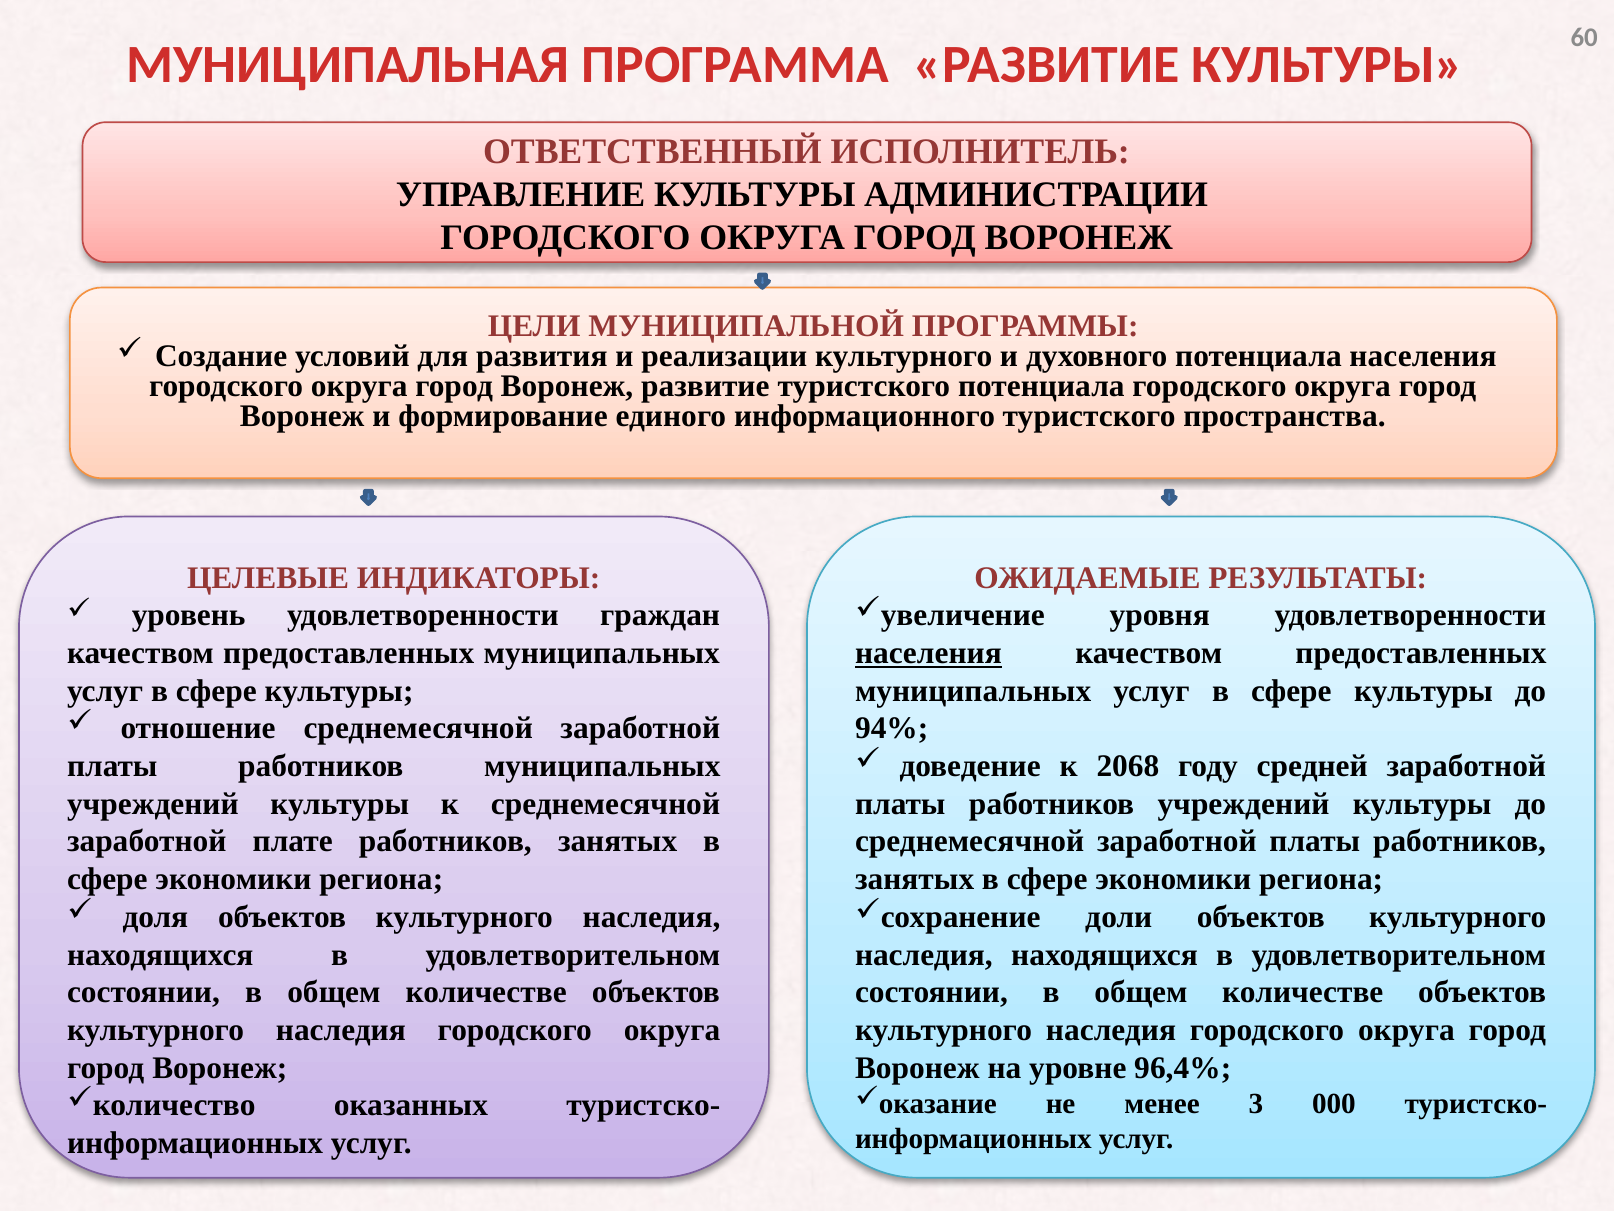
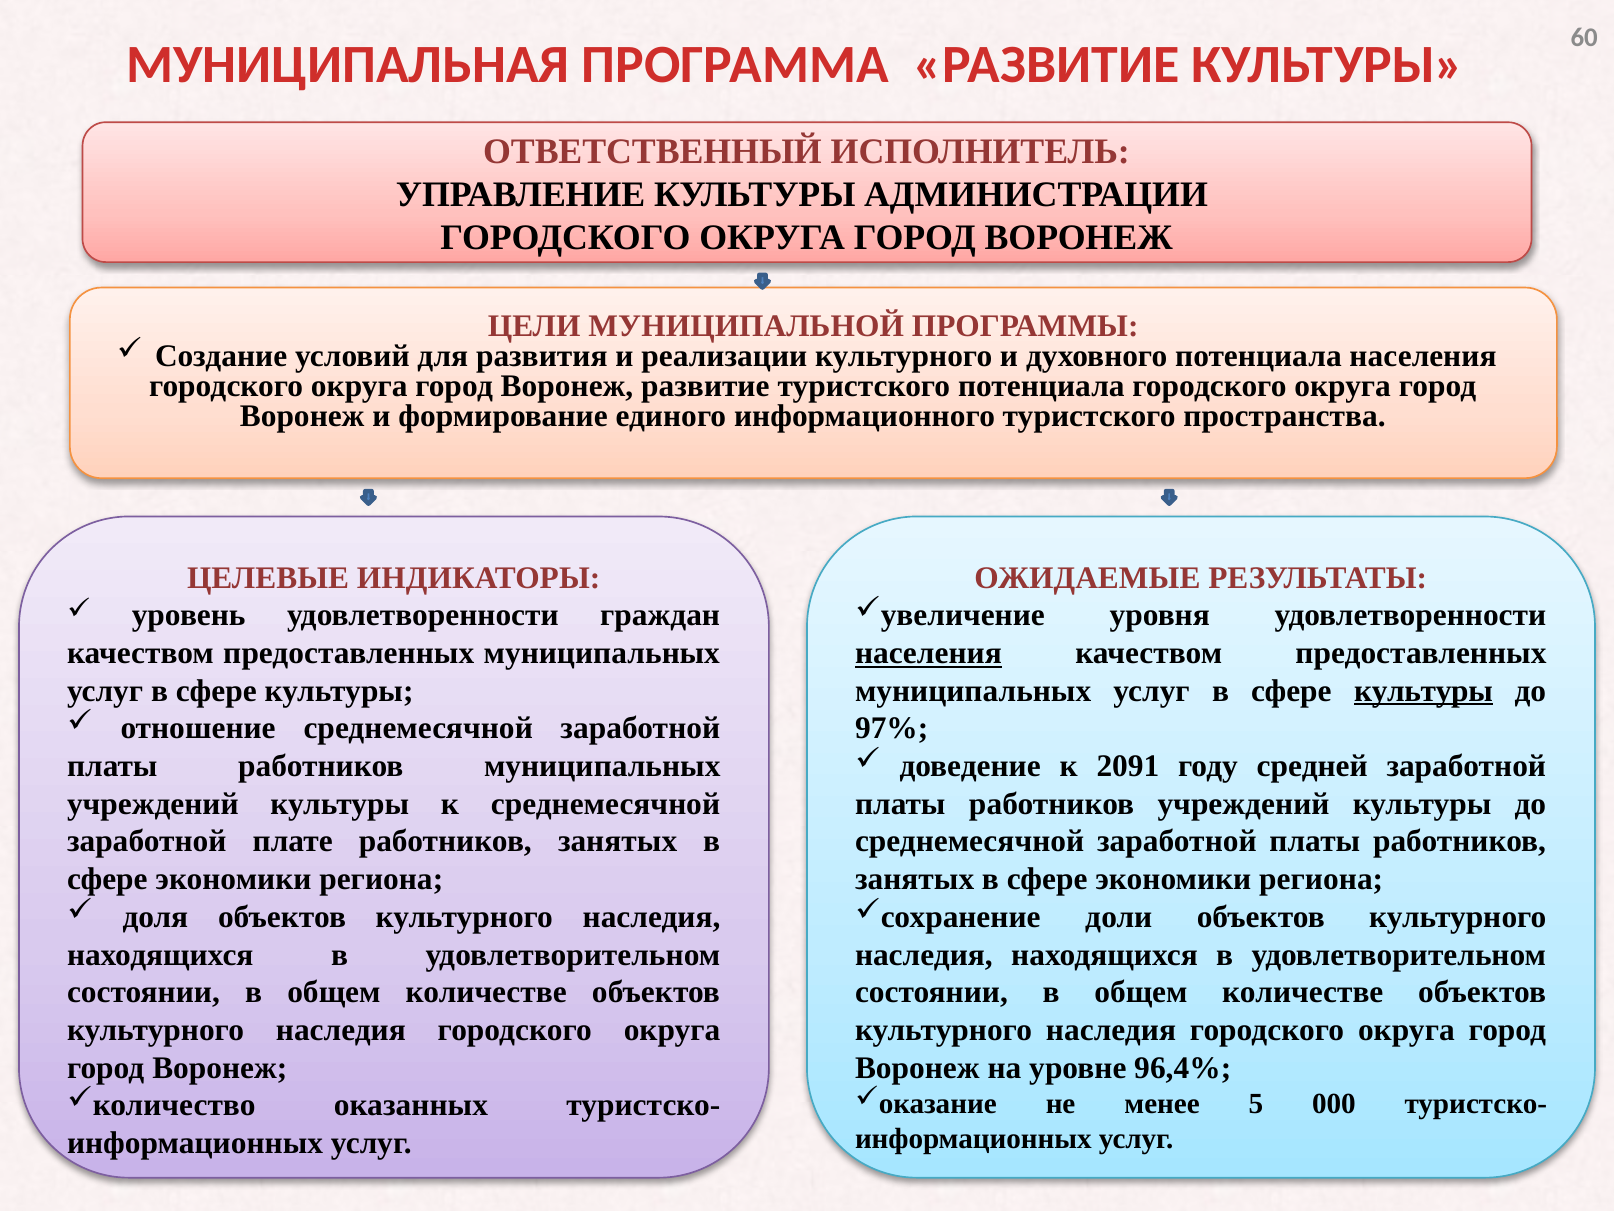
культуры at (1423, 691) underline: none -> present
94%: 94% -> 97%
2068: 2068 -> 2091
3: 3 -> 5
